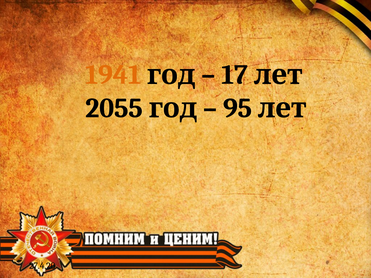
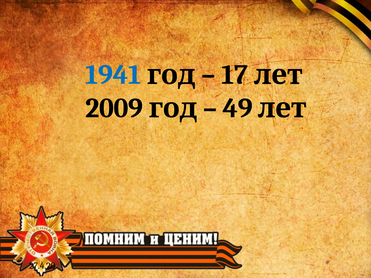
1941 colour: orange -> blue
2055: 2055 -> 2009
95: 95 -> 49
